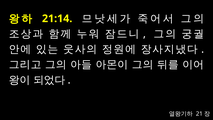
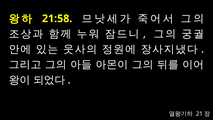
21:14: 21:14 -> 21:58
